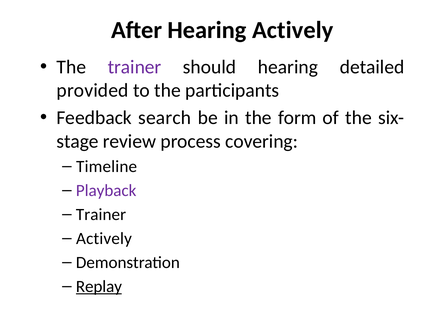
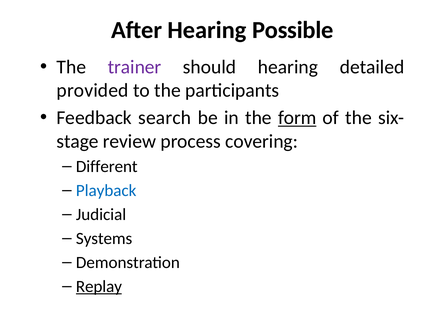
Hearing Actively: Actively -> Possible
form underline: none -> present
Timeline: Timeline -> Different
Playback colour: purple -> blue
Trainer at (101, 214): Trainer -> Judicial
Actively at (104, 238): Actively -> Systems
